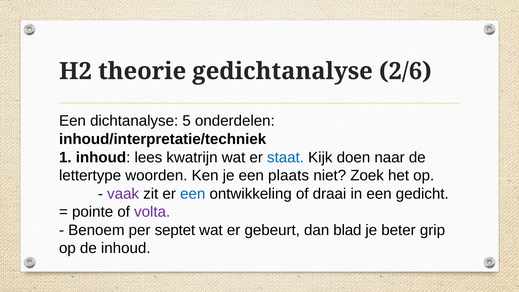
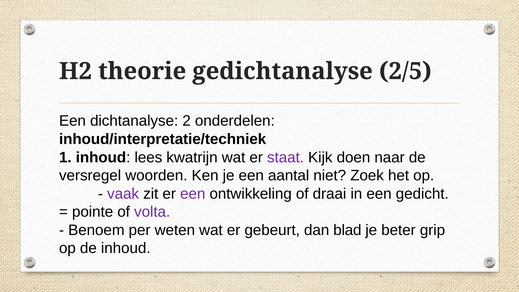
2/6: 2/6 -> 2/5
5: 5 -> 2
staat colour: blue -> purple
lettertype: lettertype -> versregel
plaats: plaats -> aantal
een at (193, 194) colour: blue -> purple
septet: septet -> weten
